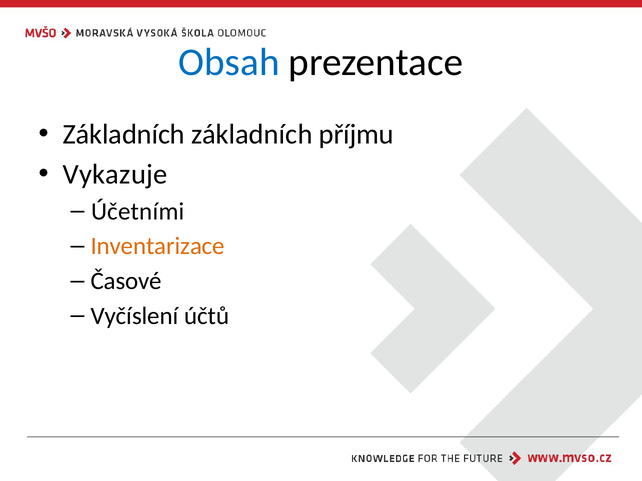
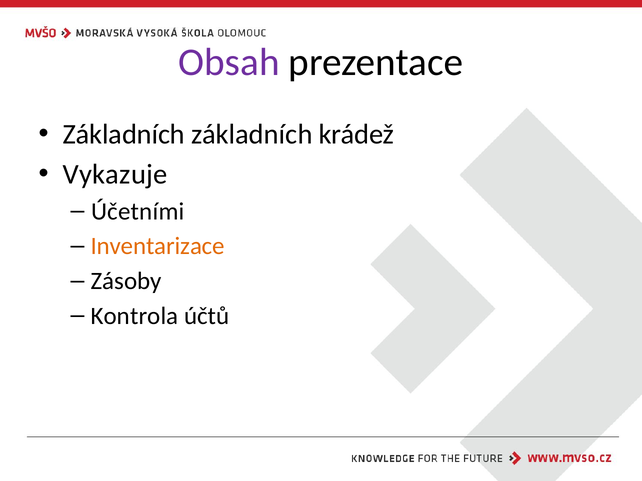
Obsah colour: blue -> purple
příjmu: příjmu -> krádež
Časové: Časové -> Zásoby
Vyčíslení: Vyčíslení -> Kontrola
